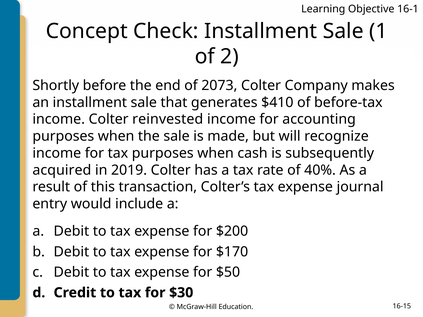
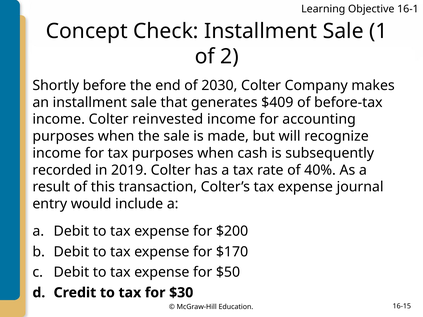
2073: 2073 -> 2030
$410: $410 -> $409
acquired: acquired -> recorded
